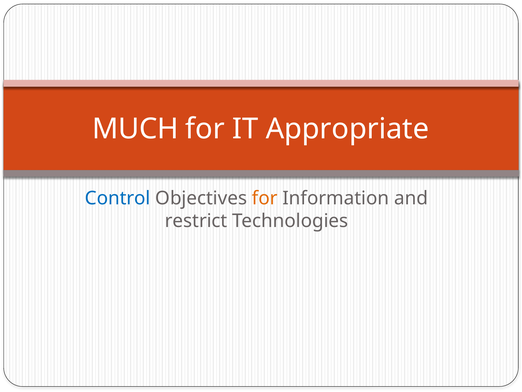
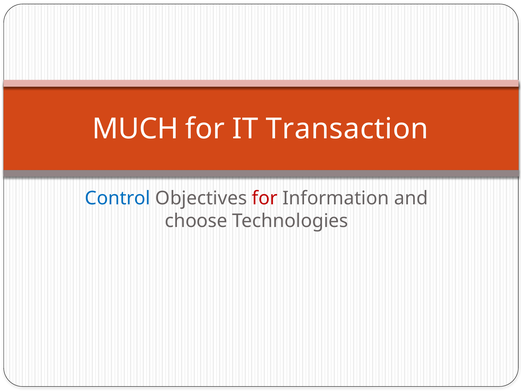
Appropriate: Appropriate -> Transaction
for at (265, 198) colour: orange -> red
restrict: restrict -> choose
